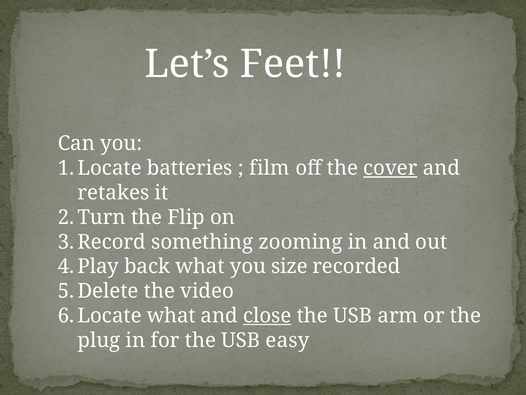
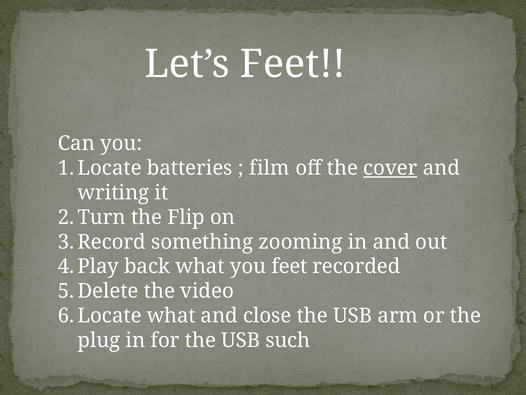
retakes: retakes -> writing
you size: size -> feet
close underline: present -> none
easy: easy -> such
